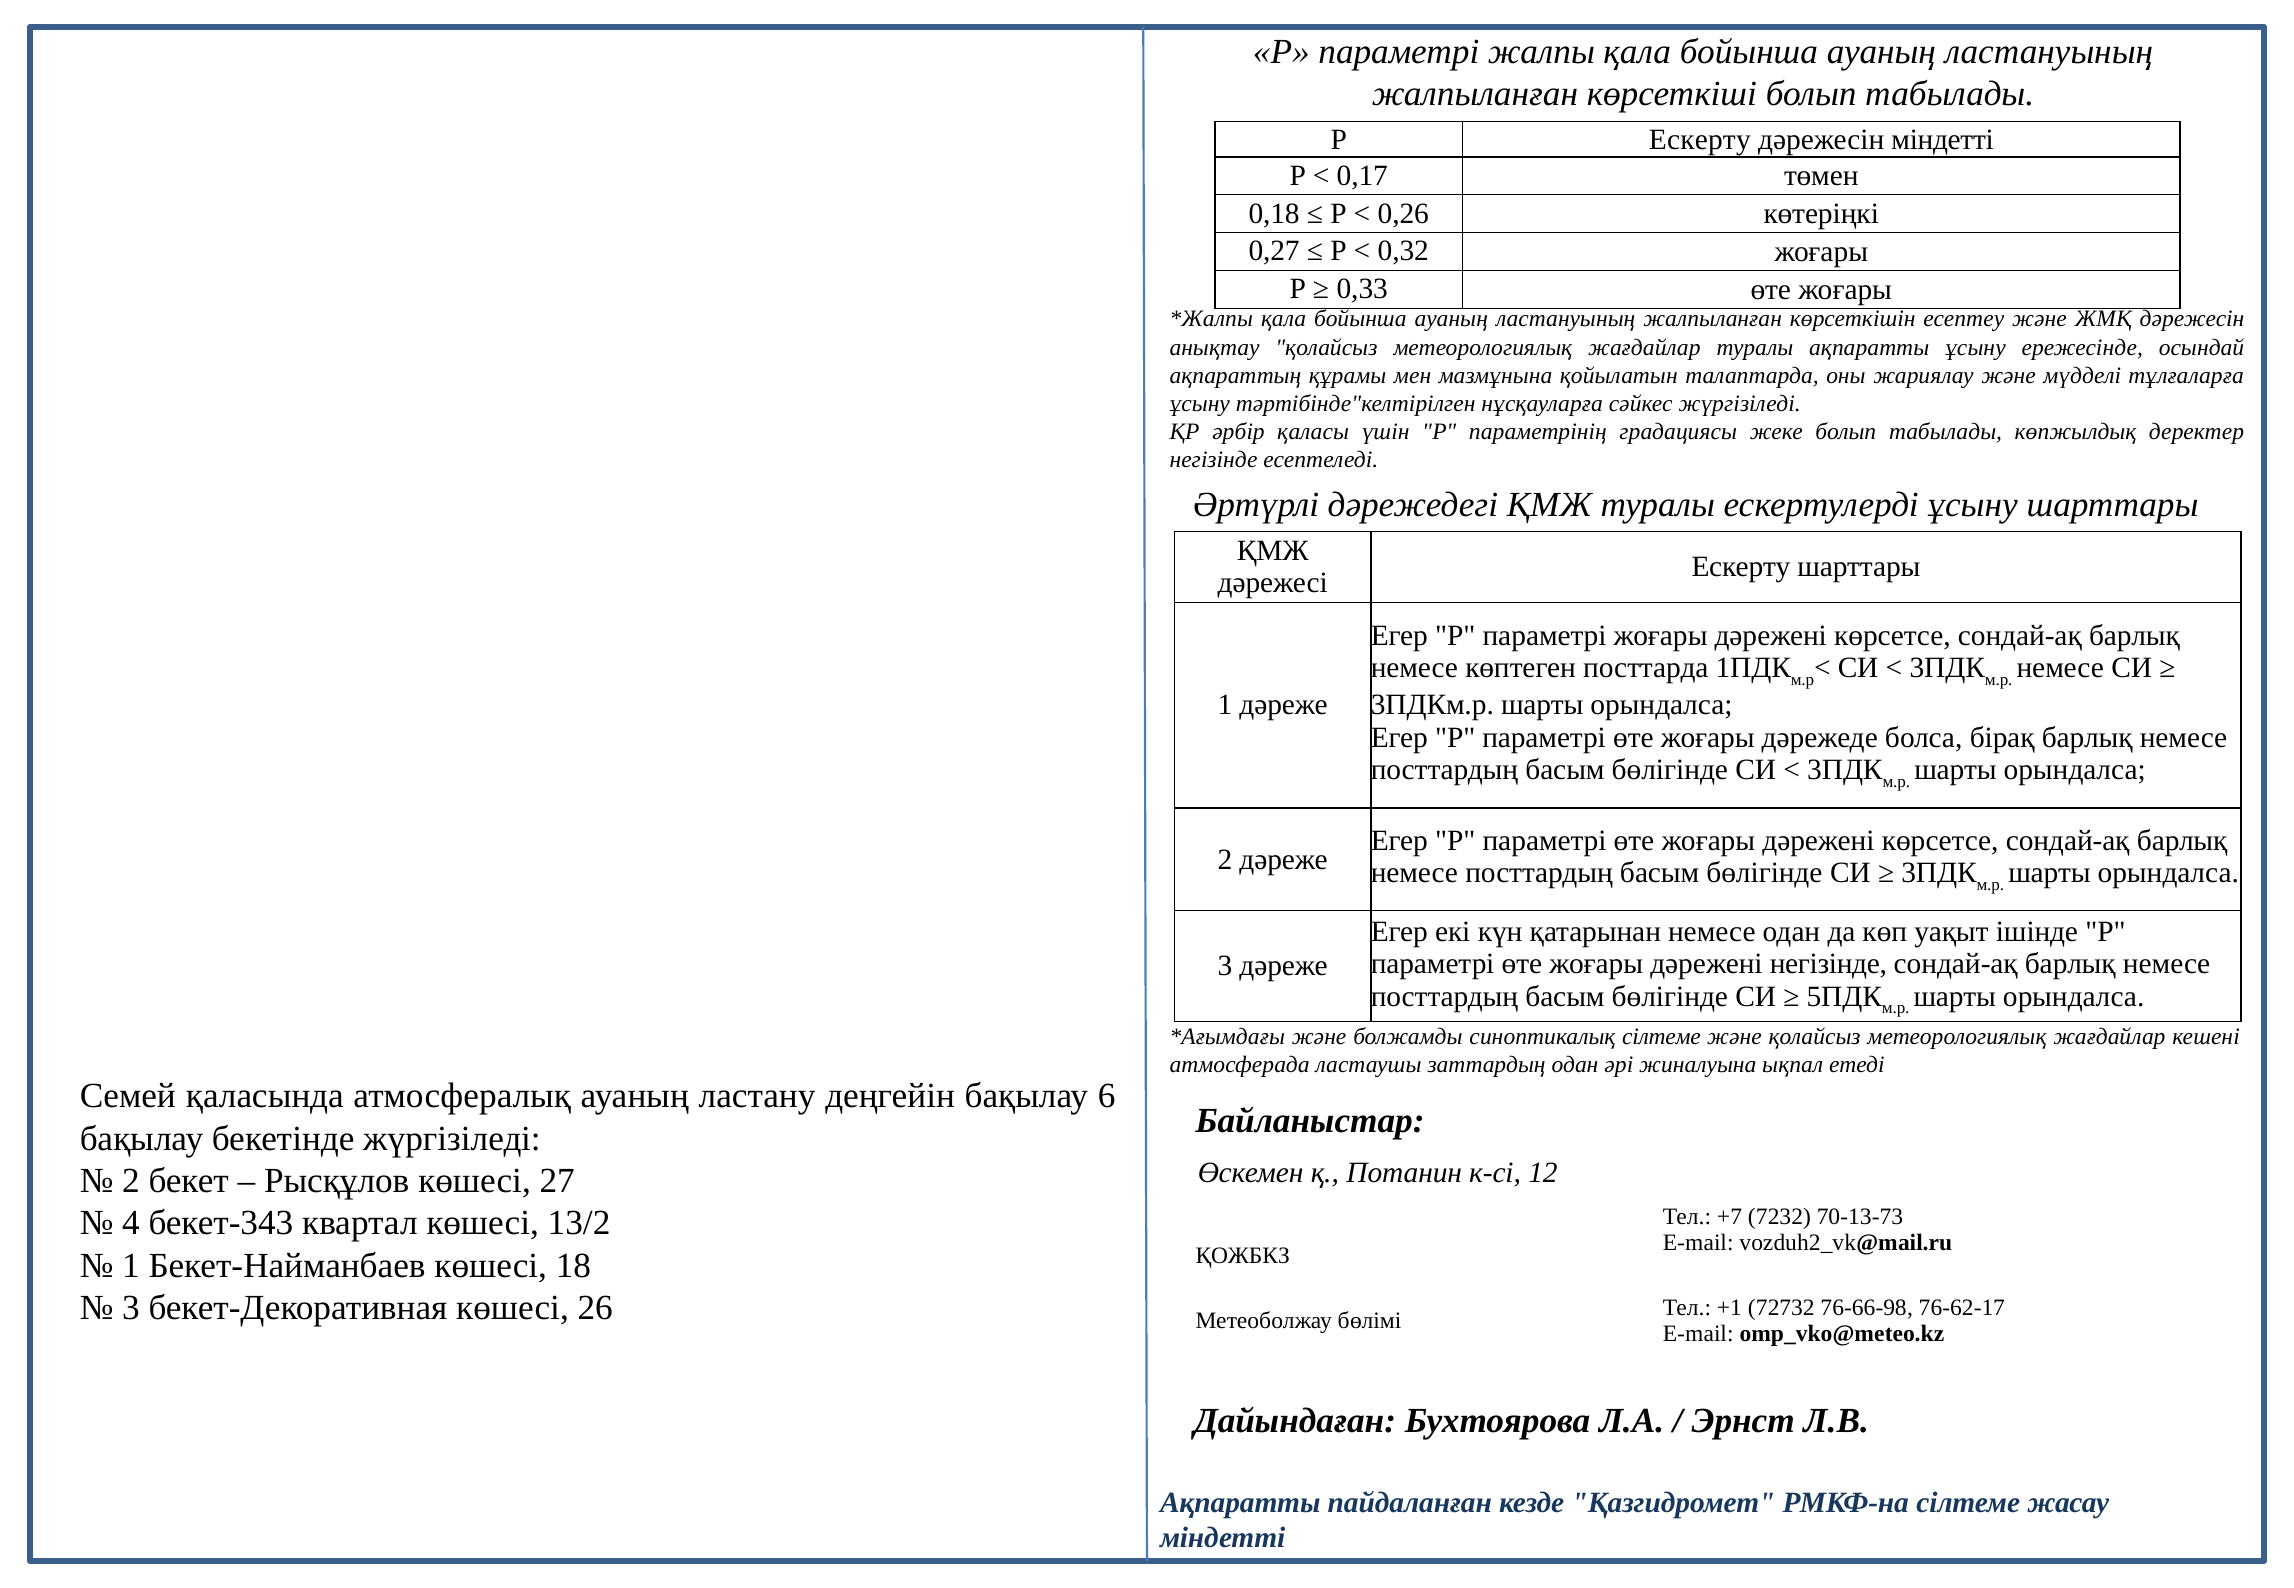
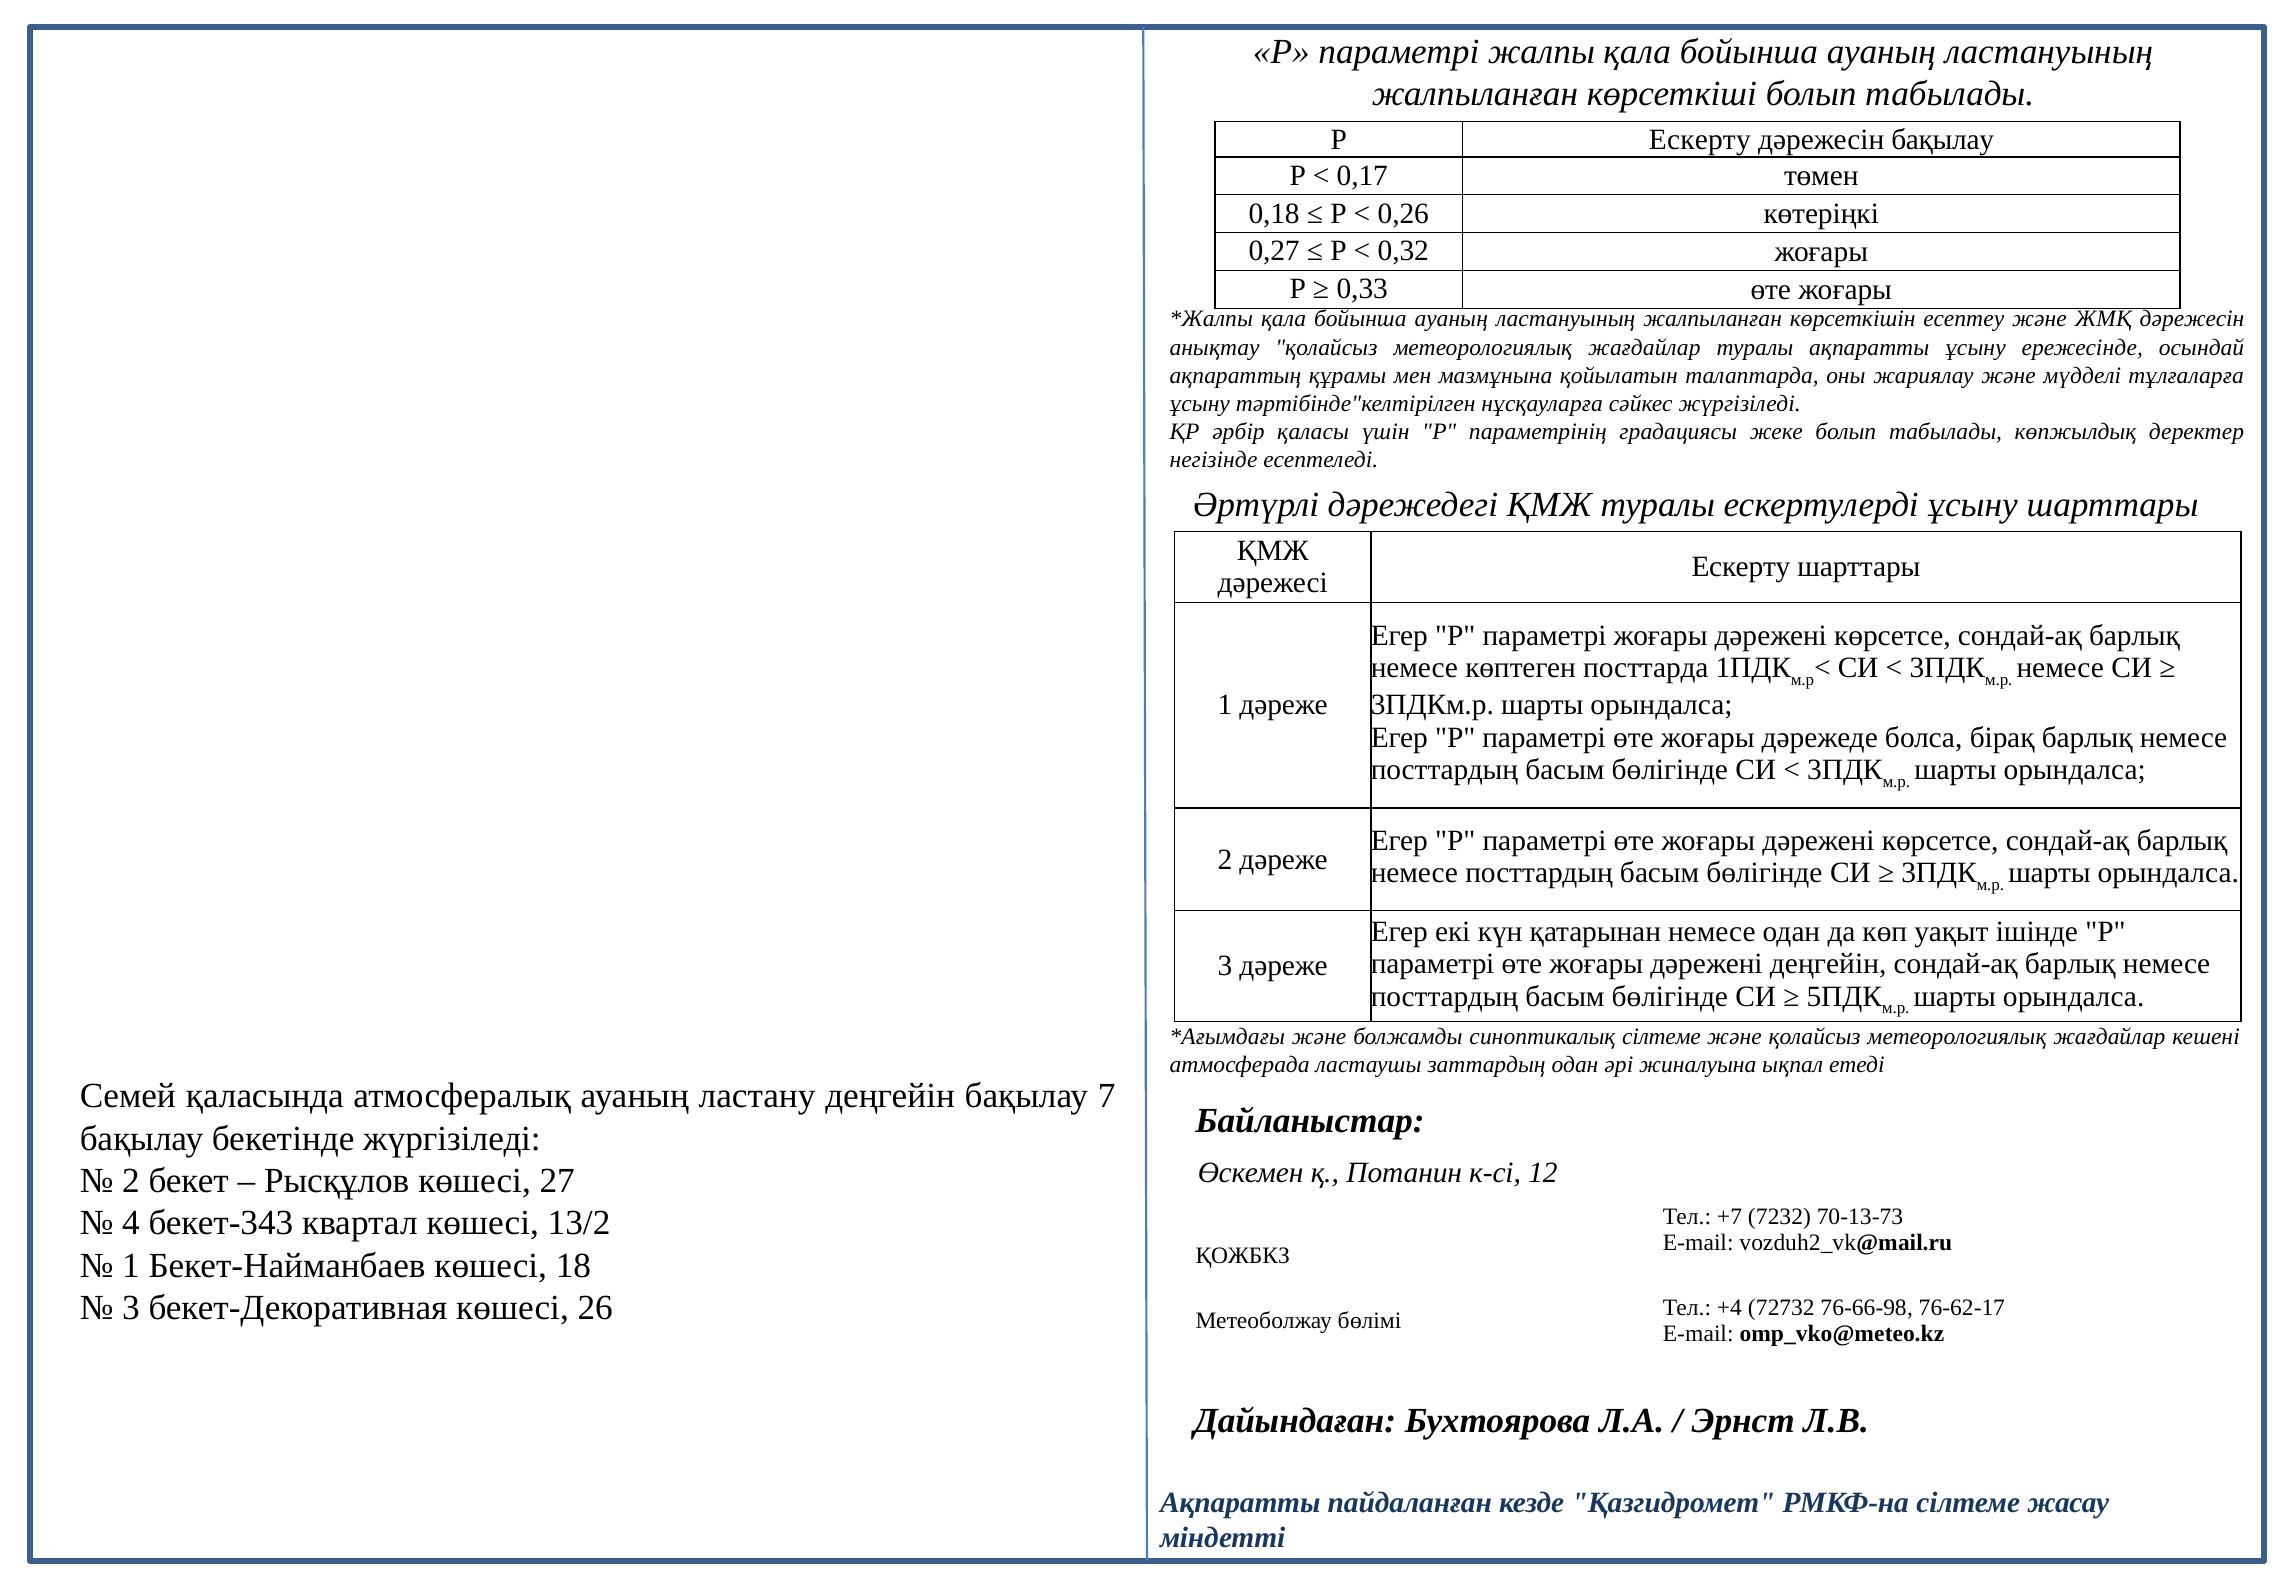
дәрежесін міндетті: міндетті -> бақылау
дәрежені негізінде: негізінде -> деңгейін
6: 6 -> 7
+1: +1 -> +4
